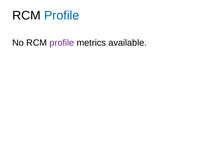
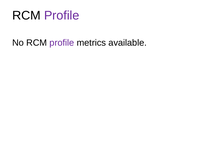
Profile at (62, 15) colour: blue -> purple
